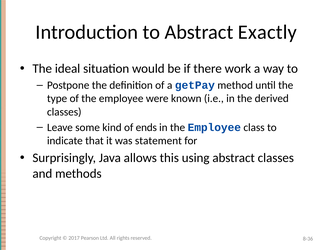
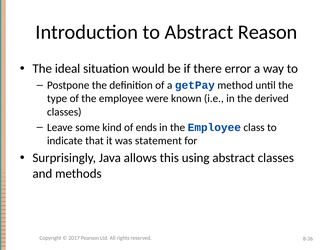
Exactly: Exactly -> Reason
work: work -> error
